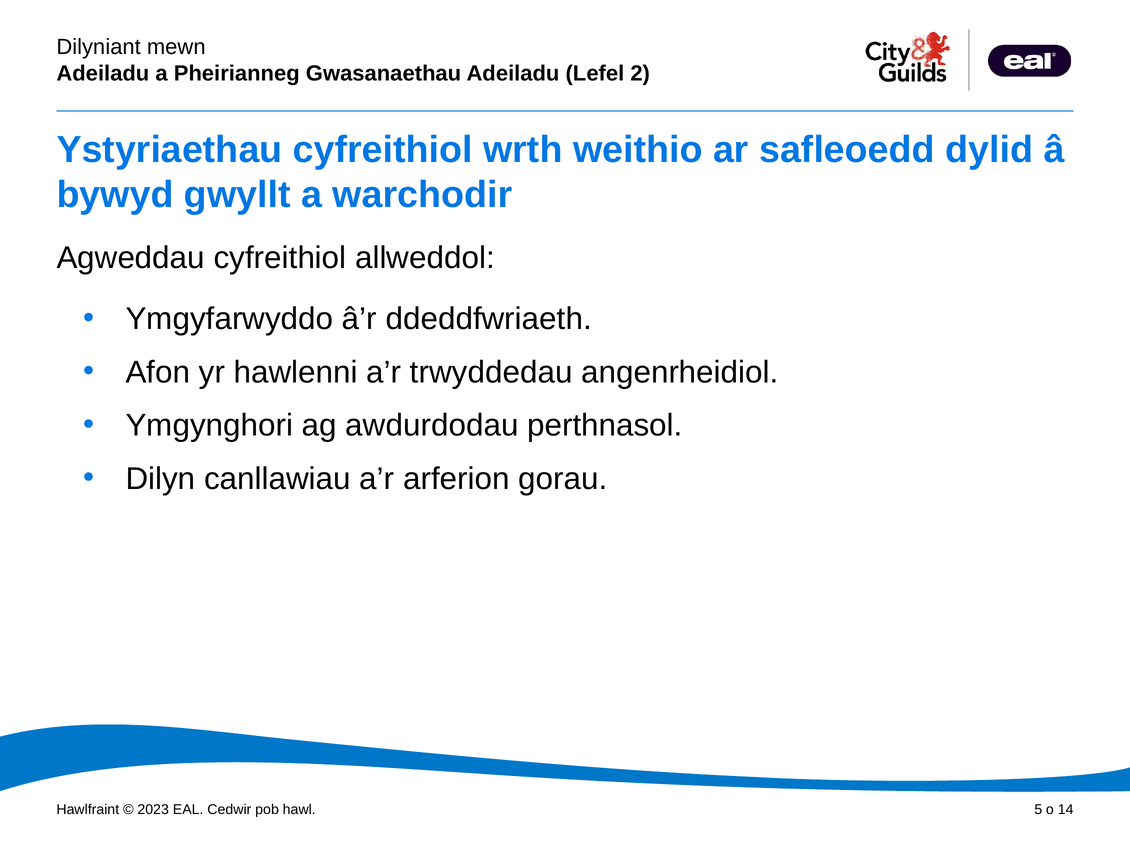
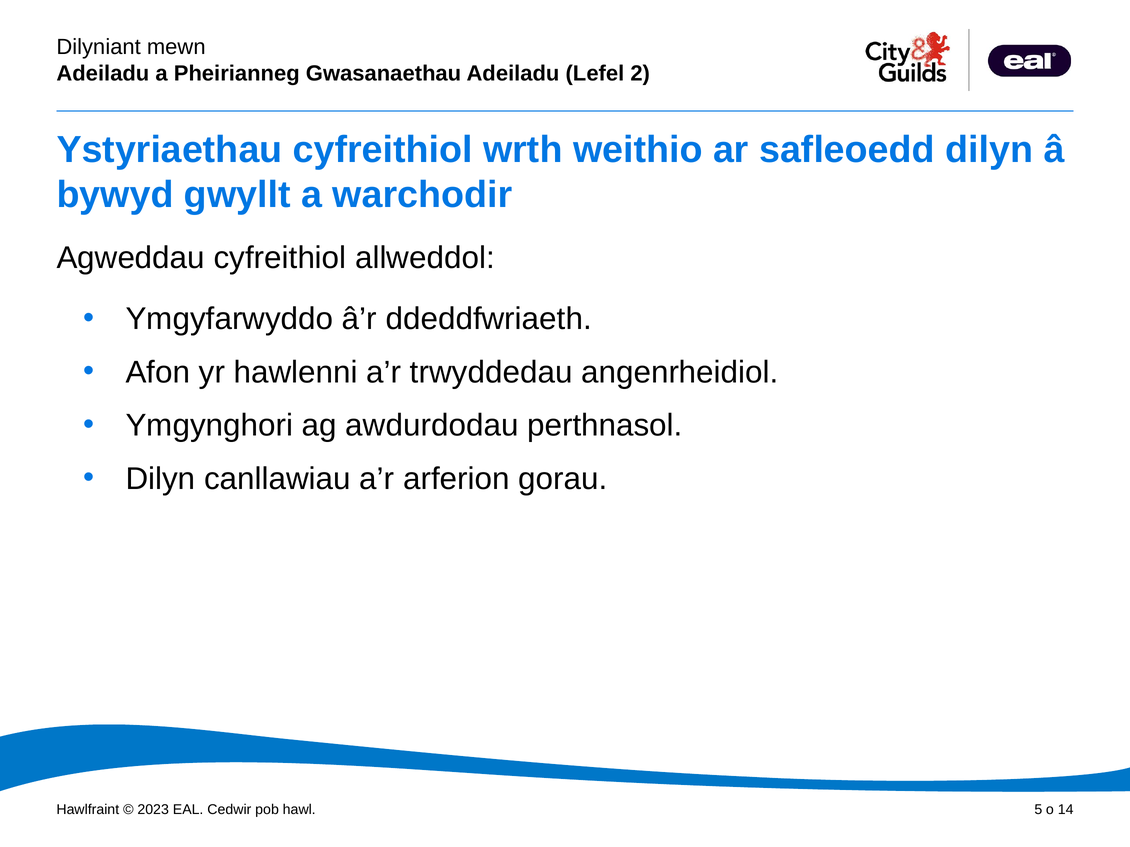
safleoedd dylid: dylid -> dilyn
